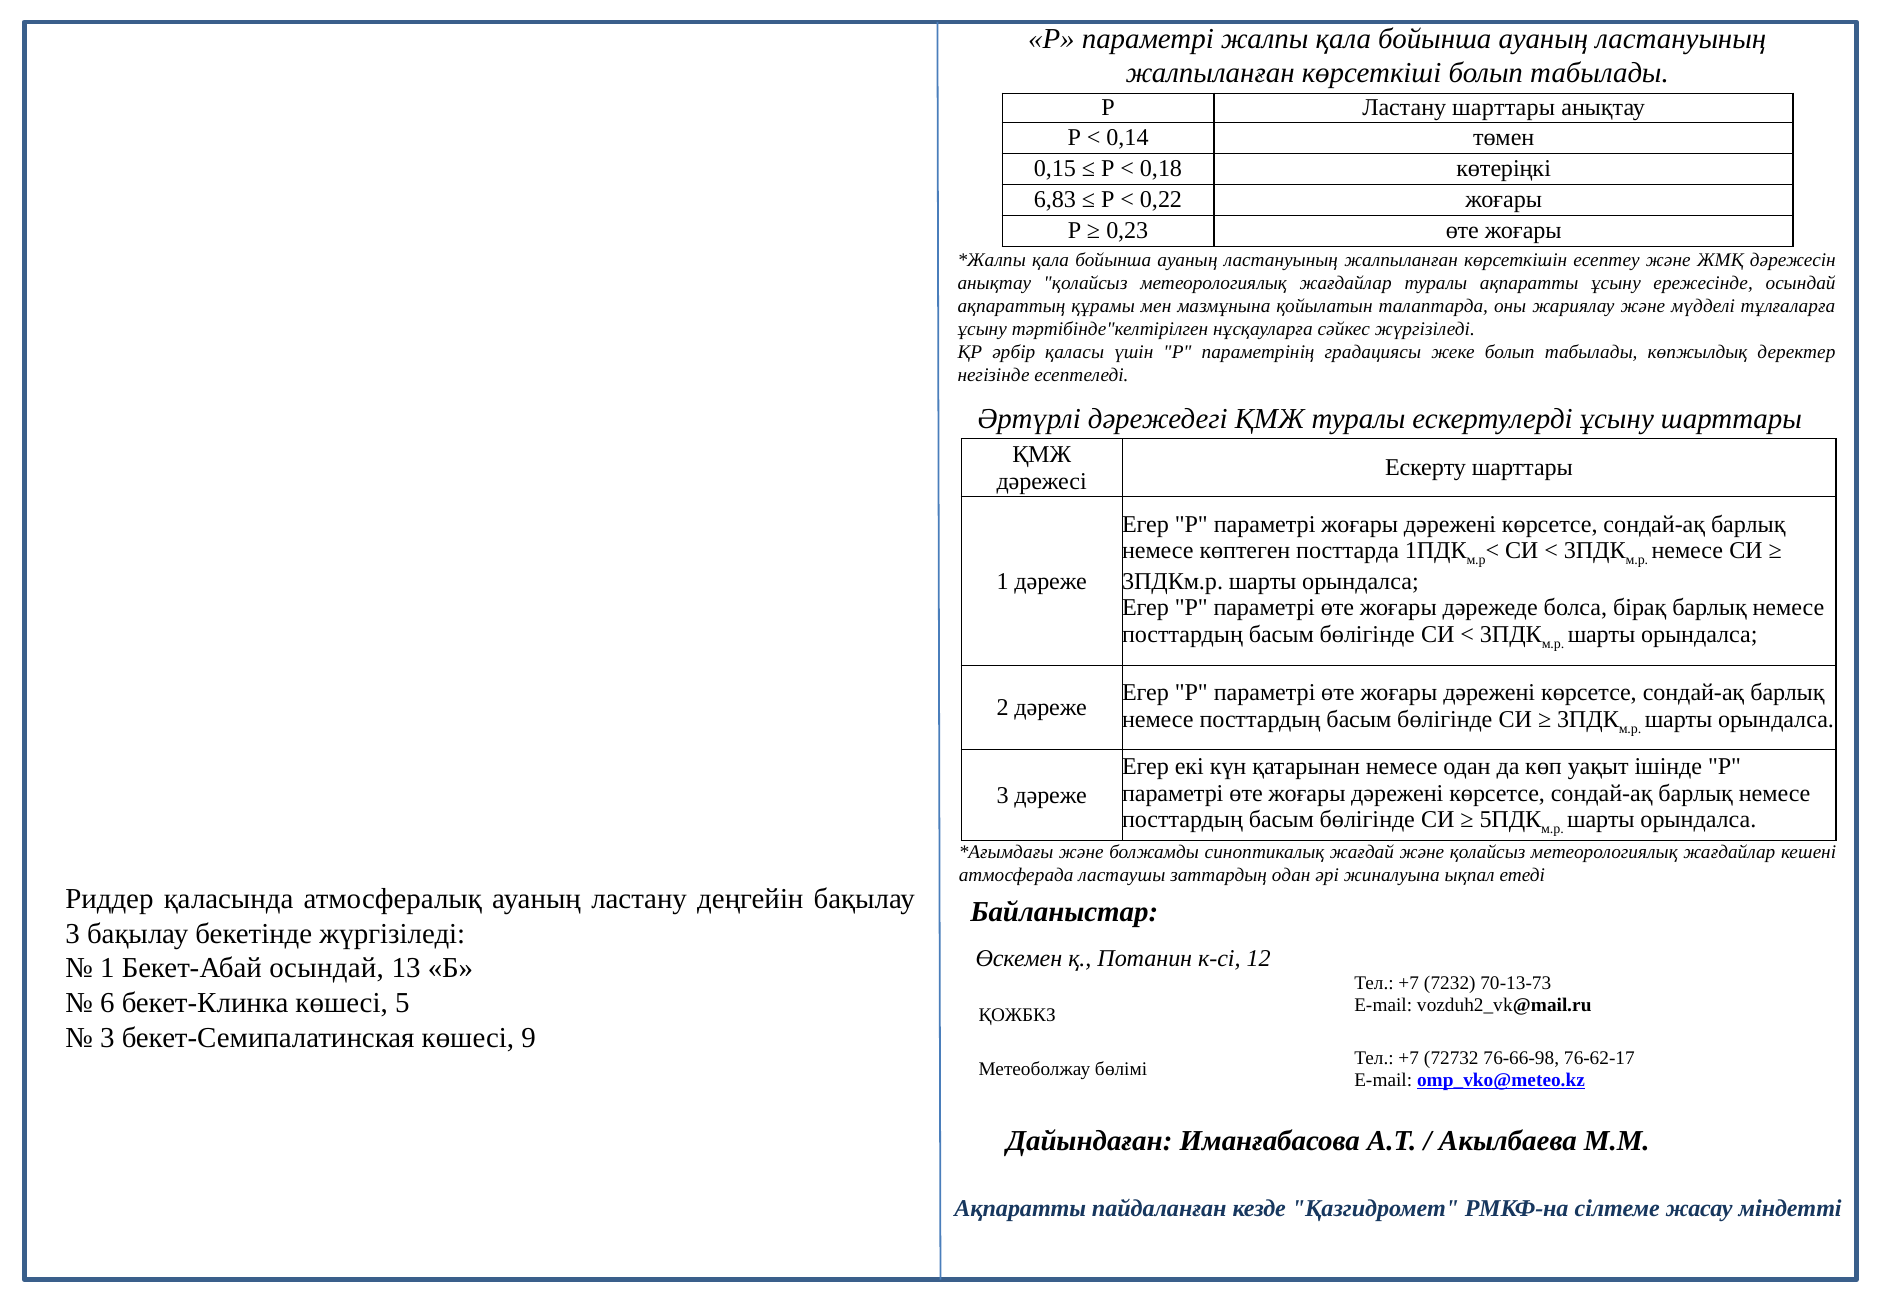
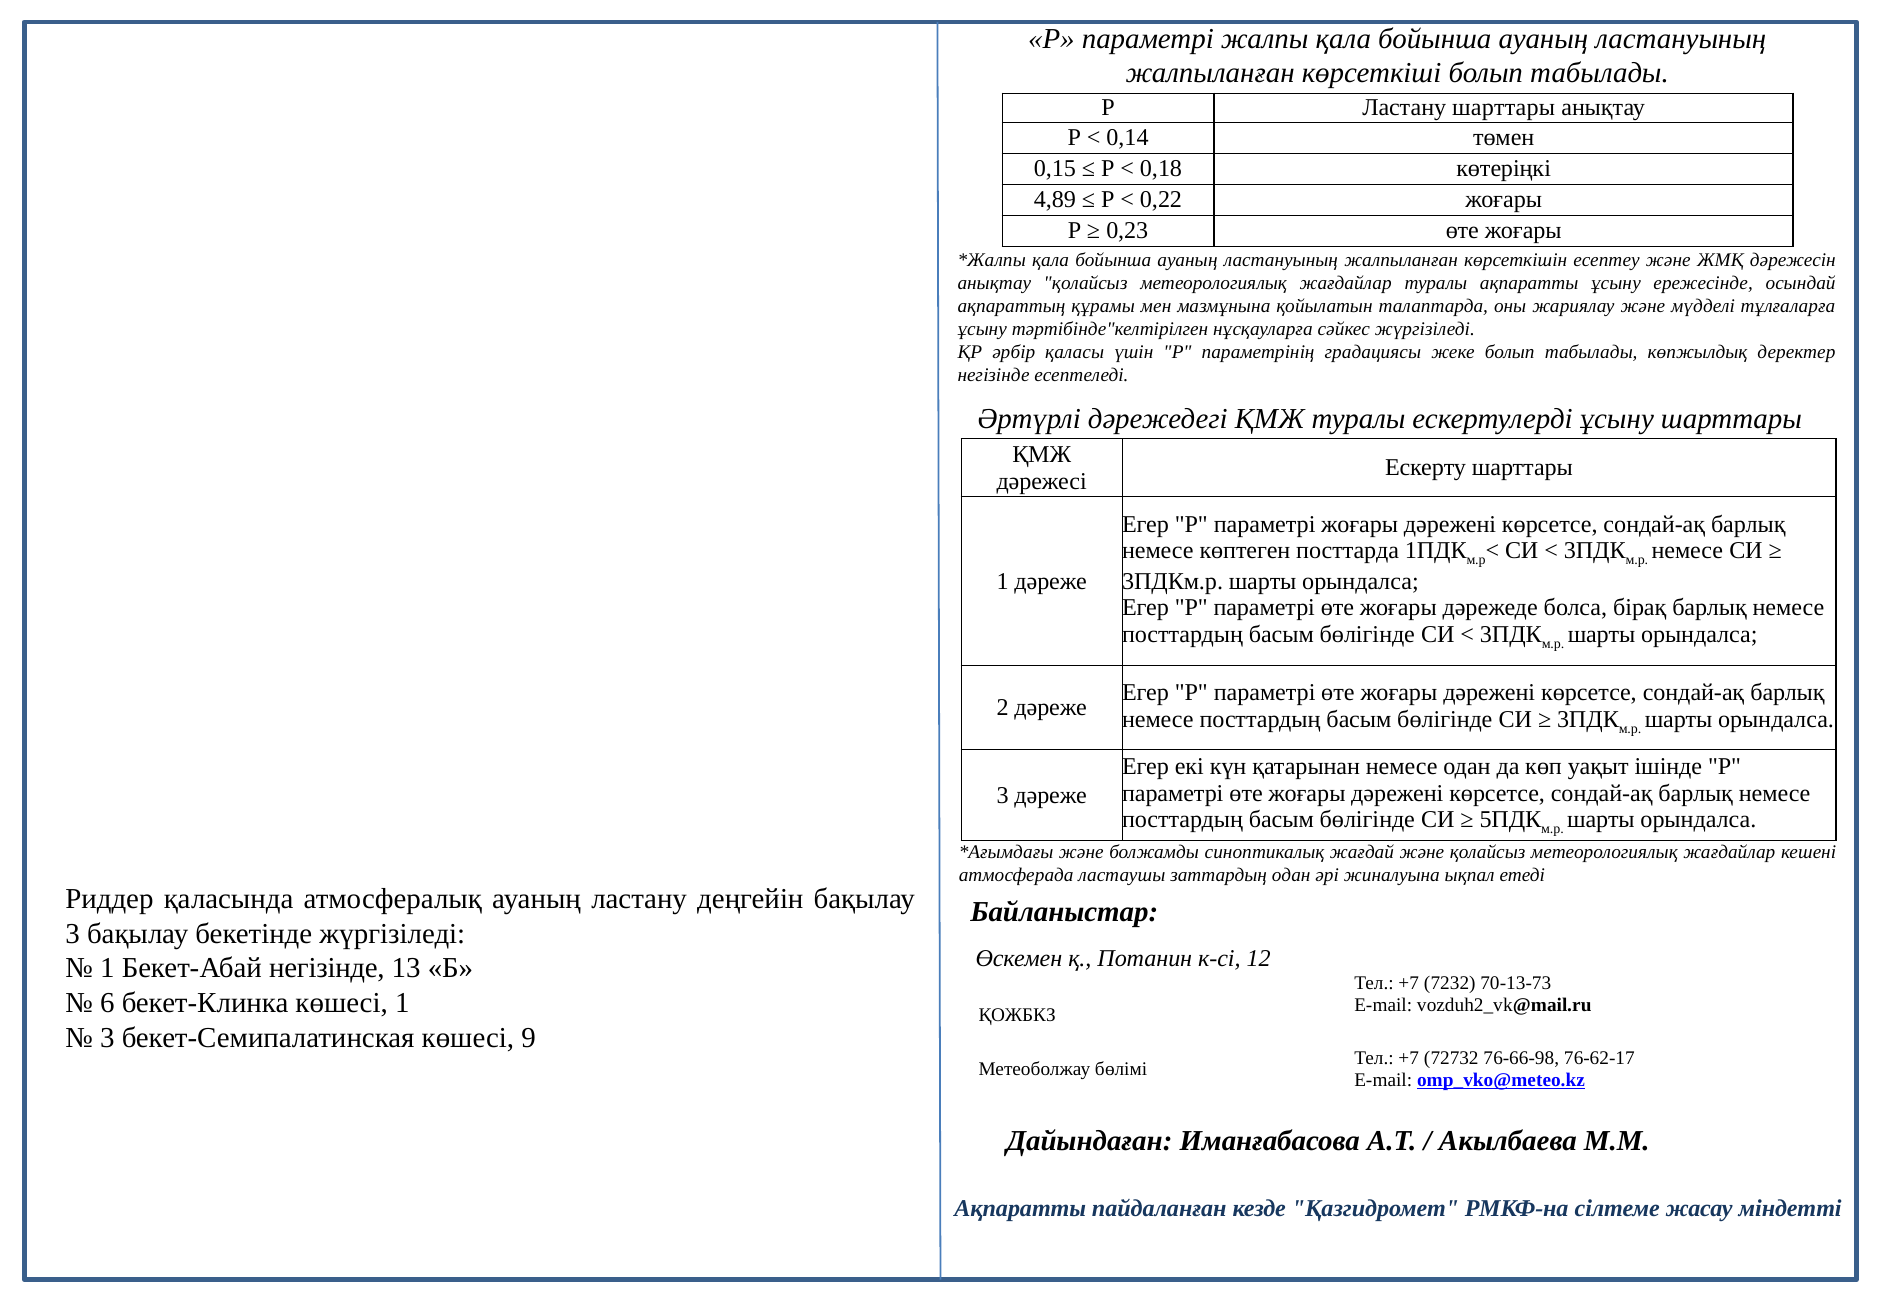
6,83: 6,83 -> 4,89
Бекет-Абай осындай: осындай -> негізінде
көшесі 5: 5 -> 1
